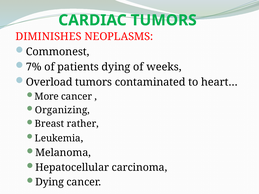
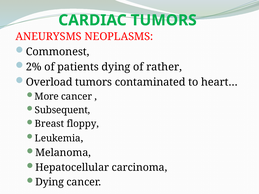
DIMINISHES: DIMINISHES -> ANEURYSMS
7%: 7% -> 2%
weeks: weeks -> rather
Organizing: Organizing -> Subsequent
rather: rather -> floppy
